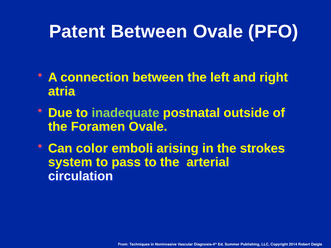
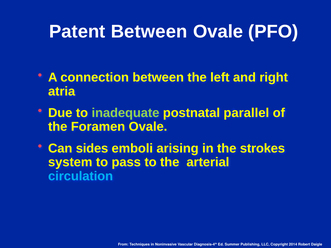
outside: outside -> parallel
color: color -> sides
circulation colour: white -> light blue
